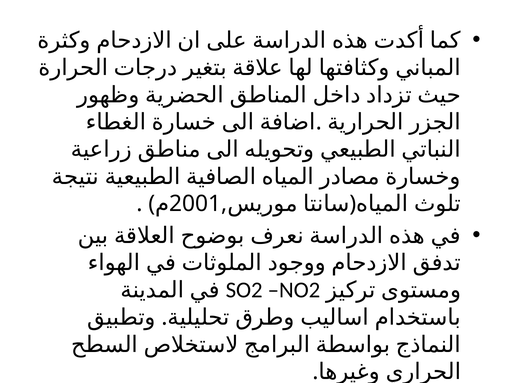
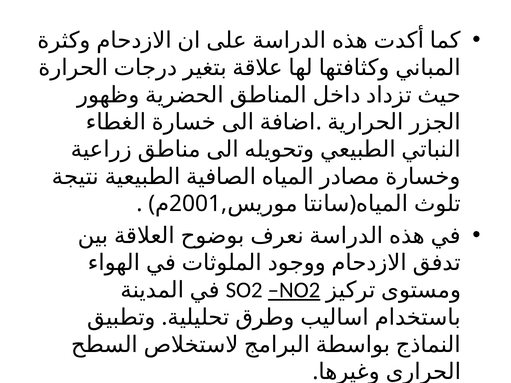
NO2 underline: none -> present
